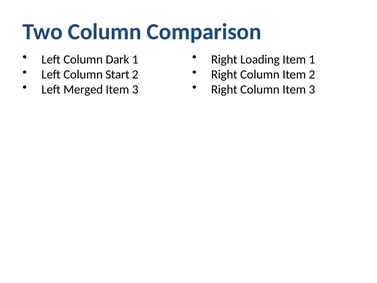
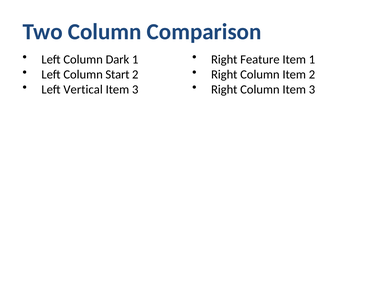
Loading: Loading -> Feature
Merged: Merged -> Vertical
